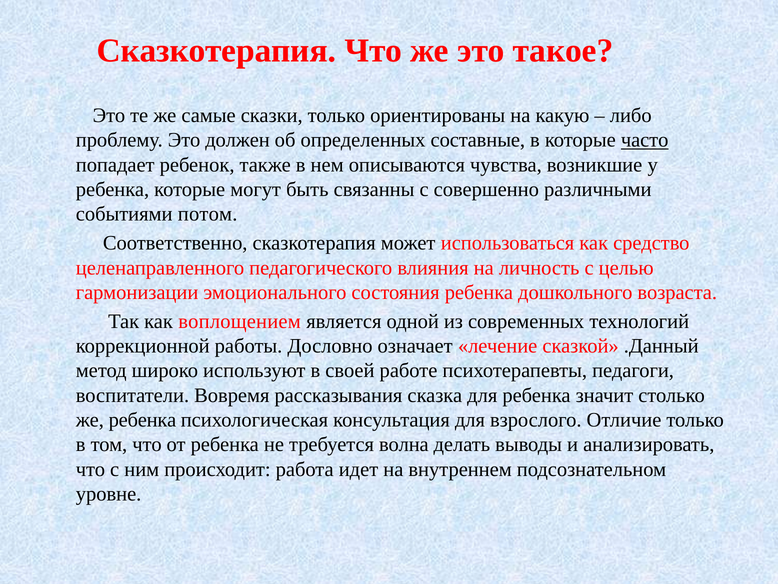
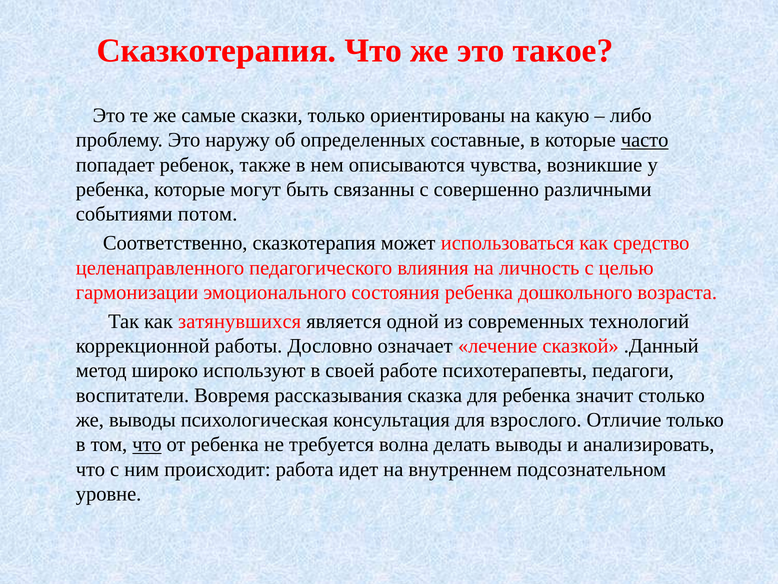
должен: должен -> наружу
воплощением: воплощением -> затянувшихся
же ребенка: ребенка -> выводы
что at (147, 444) underline: none -> present
